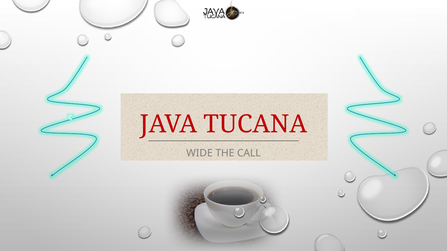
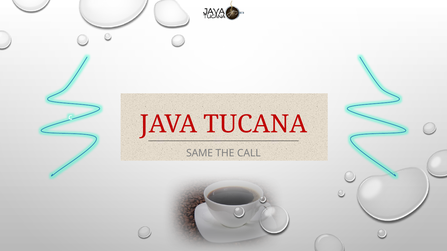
WIDE: WIDE -> SAME
